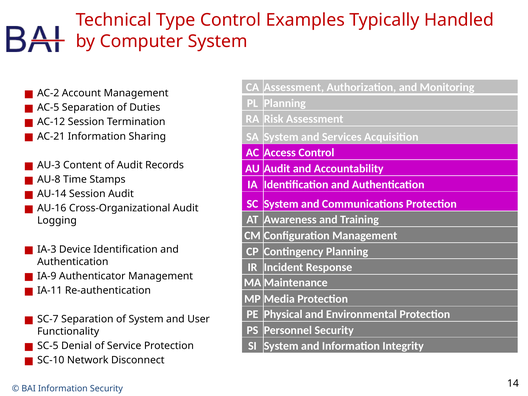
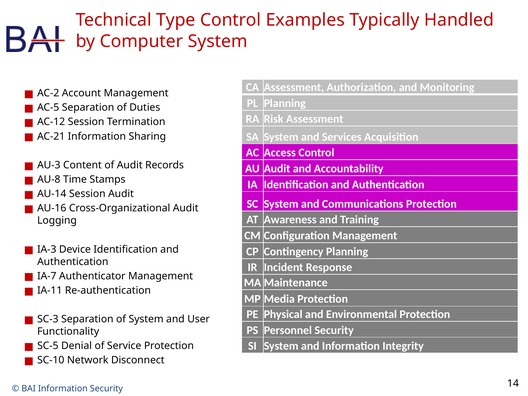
IA-9: IA-9 -> IA-7
SC-7: SC-7 -> SC-3
